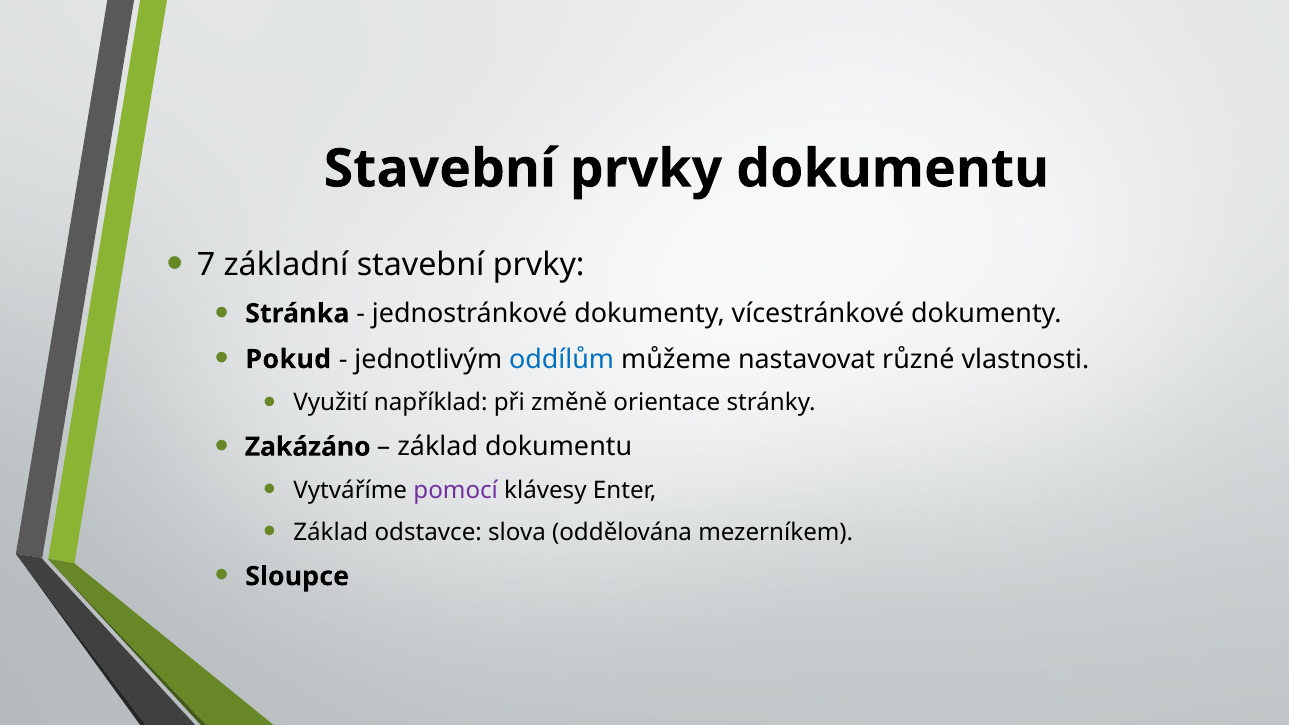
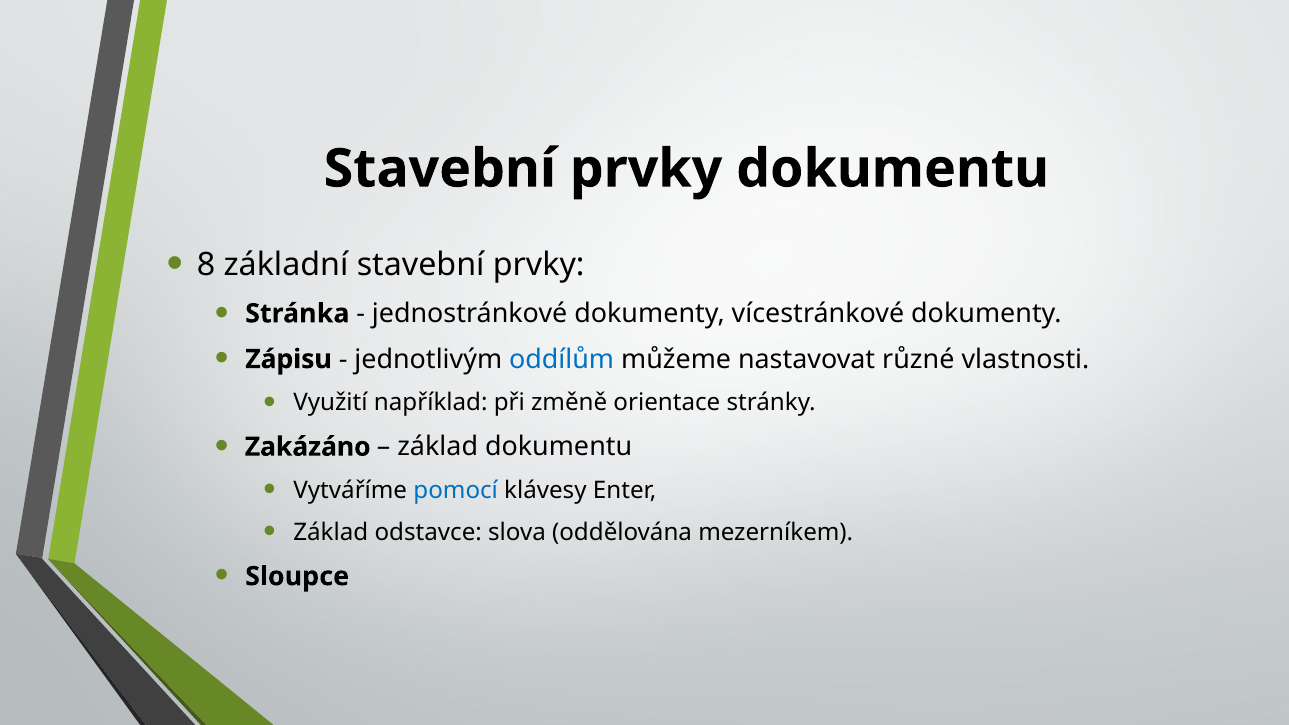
7: 7 -> 8
Pokud: Pokud -> Zápisu
pomocí colour: purple -> blue
